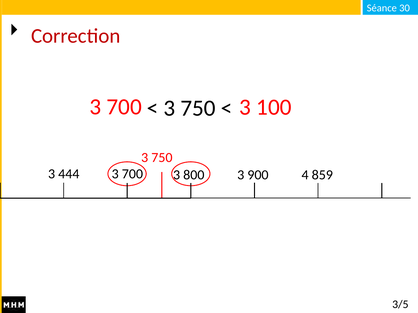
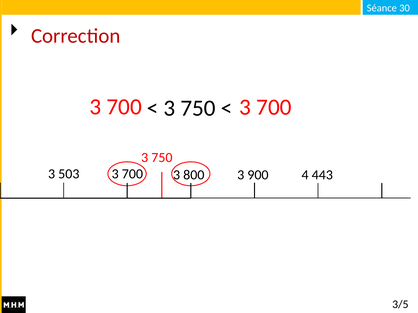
100 at (274, 107): 100 -> 700
444: 444 -> 503
859: 859 -> 443
